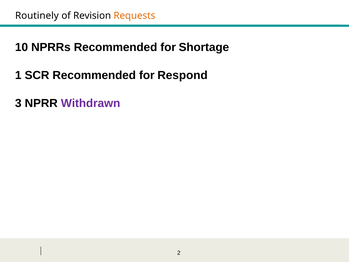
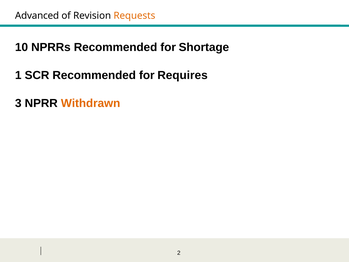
Routinely: Routinely -> Advanced
Respond: Respond -> Requires
Withdrawn colour: purple -> orange
